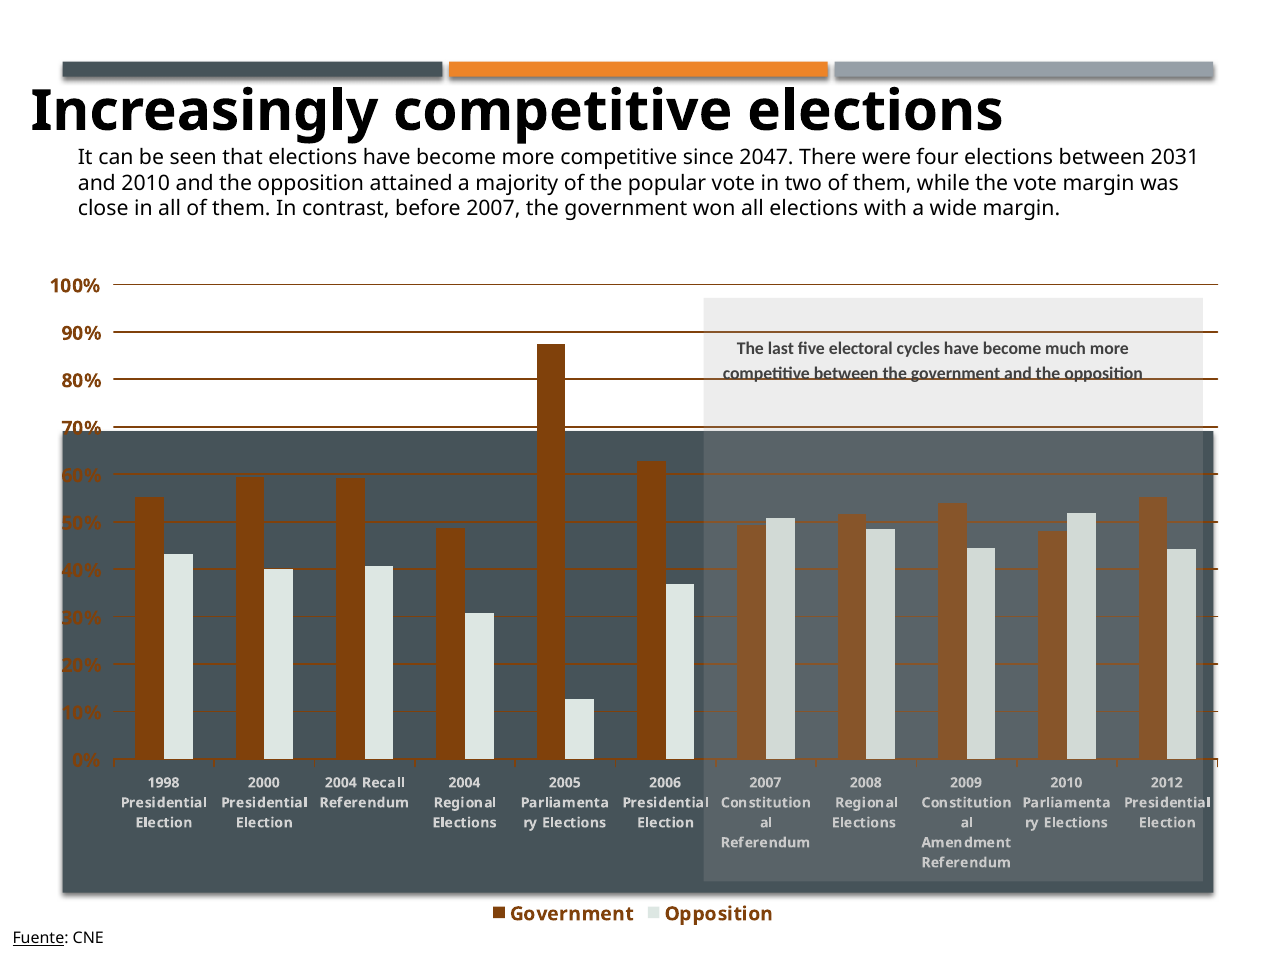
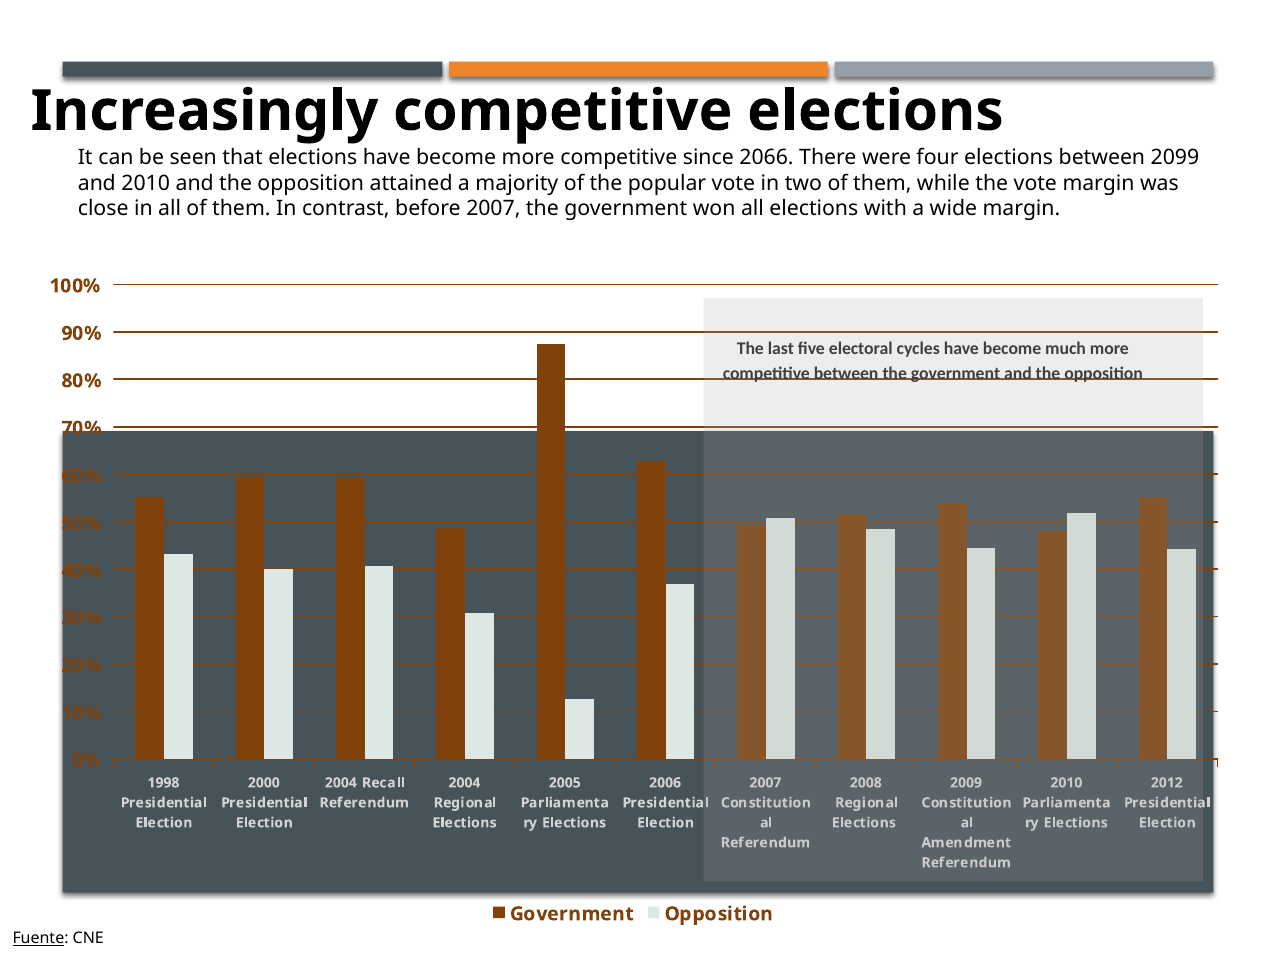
2047: 2047 -> 2066
2031: 2031 -> 2099
